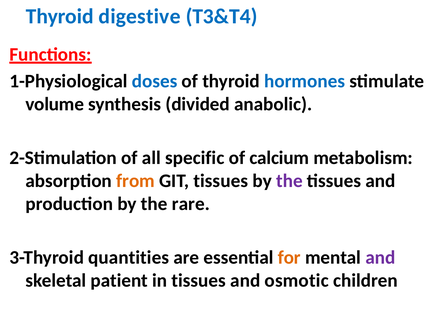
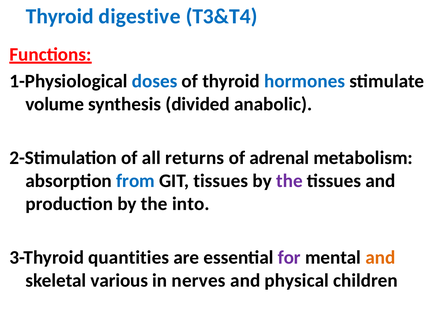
specific: specific -> returns
calcium: calcium -> adrenal
from colour: orange -> blue
rare: rare -> into
for colour: orange -> purple
and at (380, 258) colour: purple -> orange
patient: patient -> various
in tissues: tissues -> nerves
osmotic: osmotic -> physical
